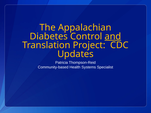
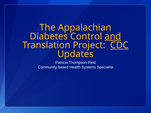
CDC underline: none -> present
